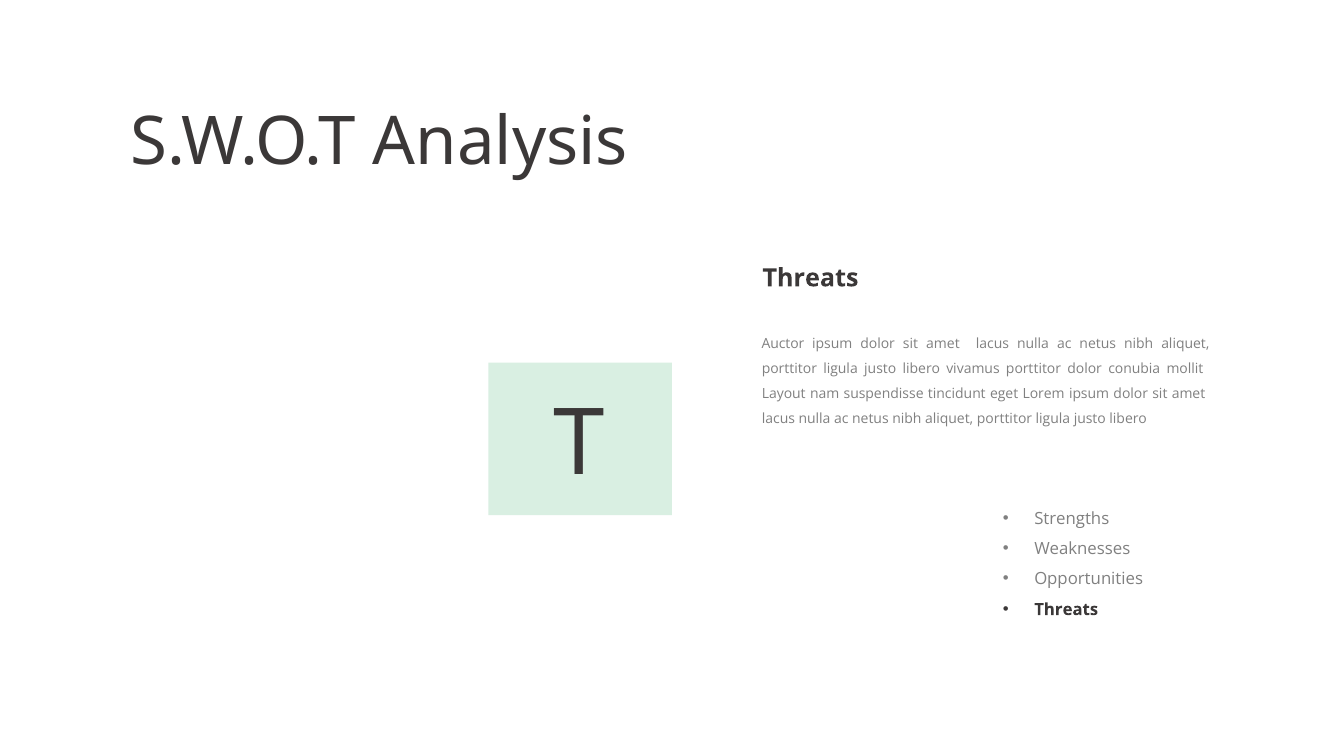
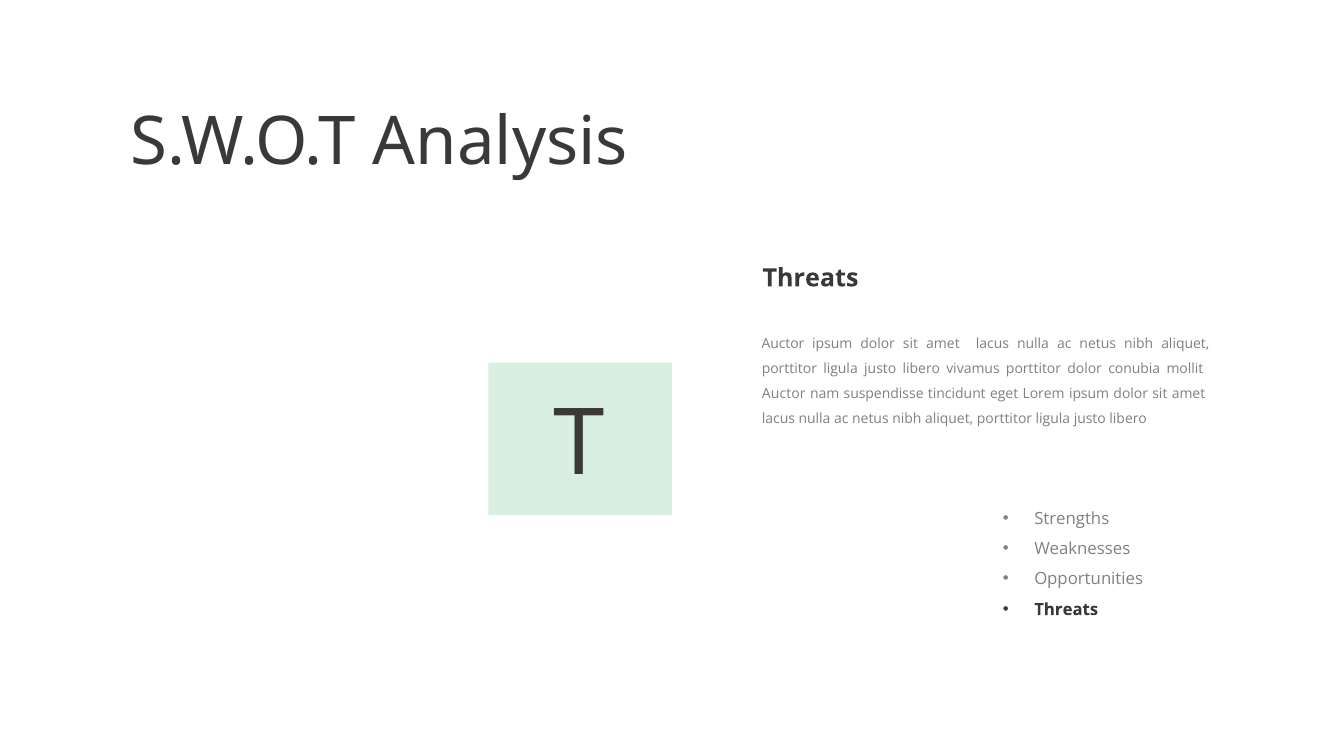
Layout at (784, 394): Layout -> Auctor
